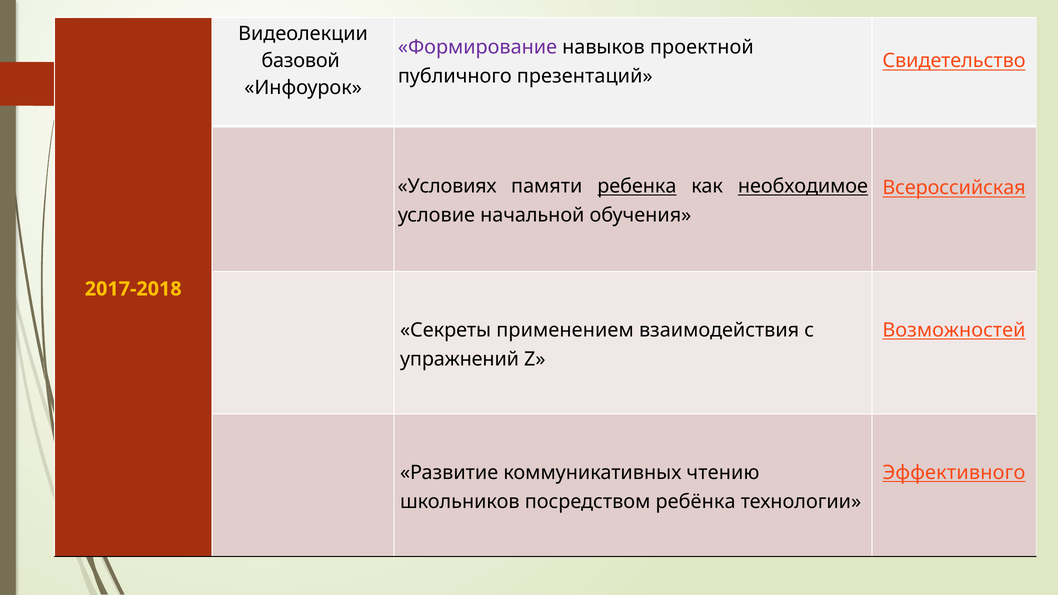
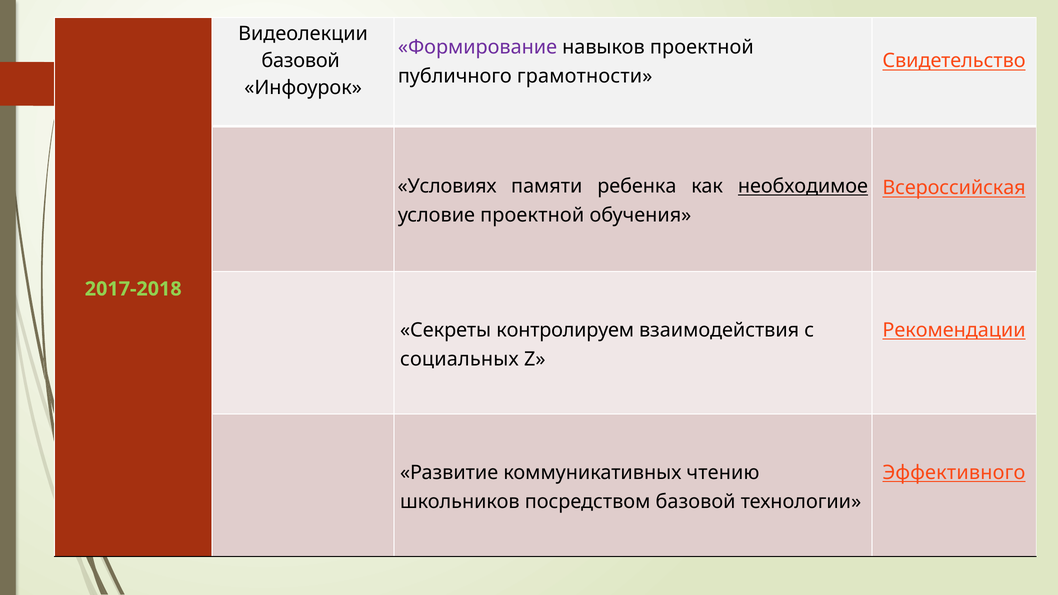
презентаций: презентаций -> грамотности
ребенка underline: present -> none
условие начальной: начальной -> проектной
2017-2018 colour: yellow -> light green
применением: применением -> контролируем
Возможностей: Возможностей -> Рекомендации
упражнений: упражнений -> социальных
посредством ребёнка: ребёнка -> базовой
